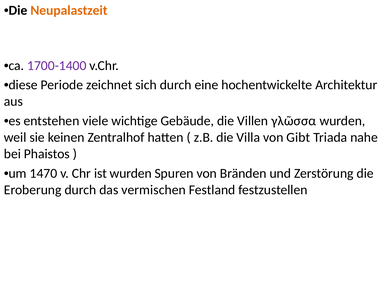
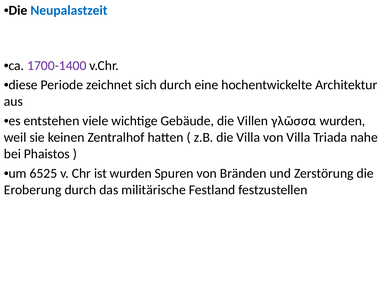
Neupalastzeit colour: orange -> blue
von Gibt: Gibt -> Villa
1470: 1470 -> 6525
vermischen: vermischen -> militärische
